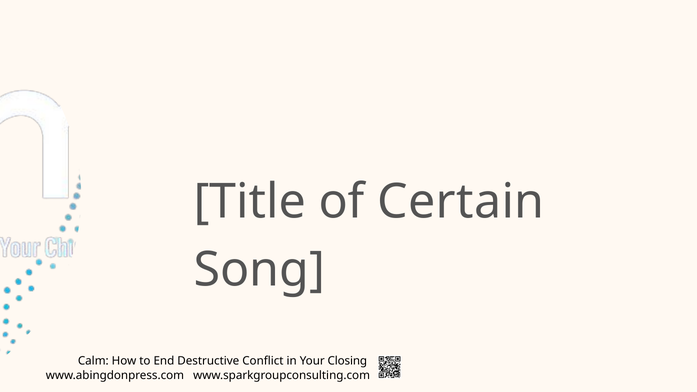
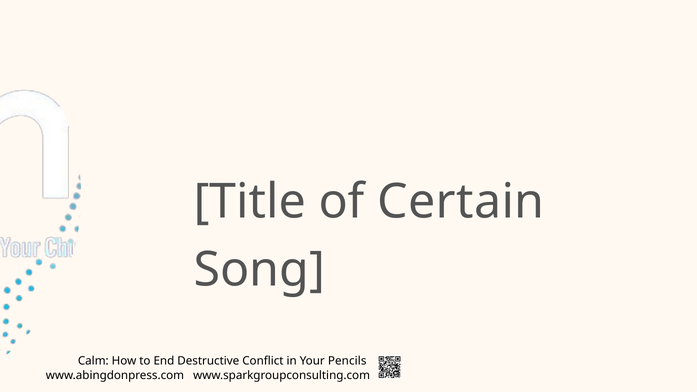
Closing: Closing -> Pencils
